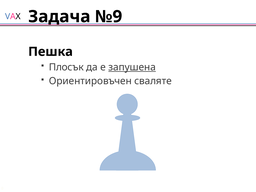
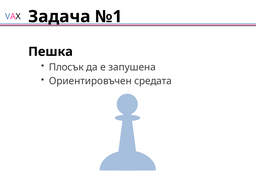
№9: №9 -> №1
запушена underline: present -> none
сваляте: сваляте -> средата
